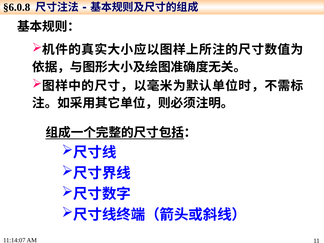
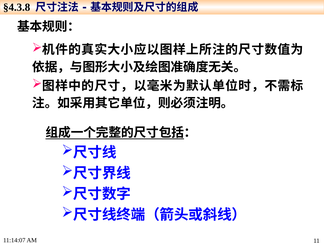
§6.0.8: §6.0.8 -> §4.3.8
